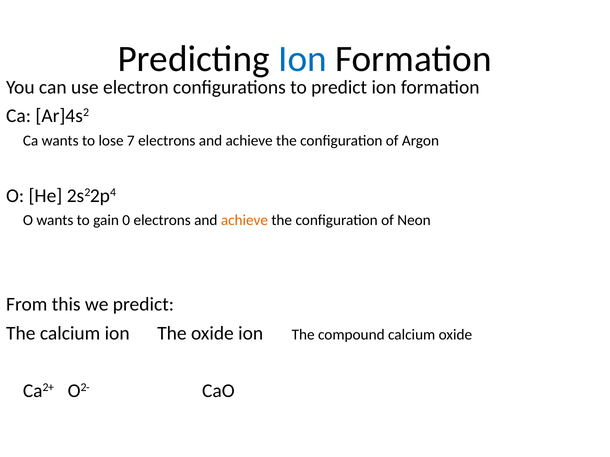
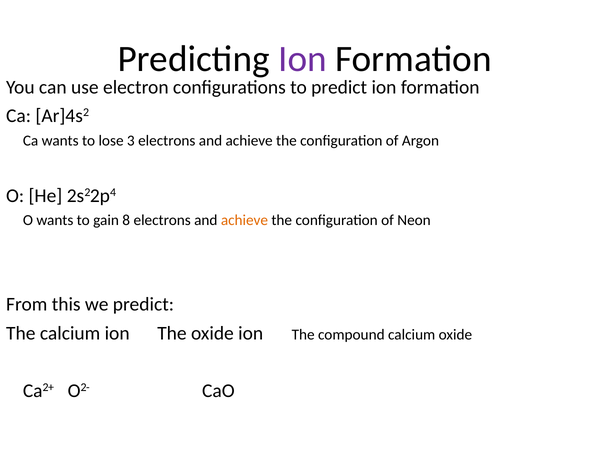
Ion at (302, 59) colour: blue -> purple
7: 7 -> 3
0: 0 -> 8
